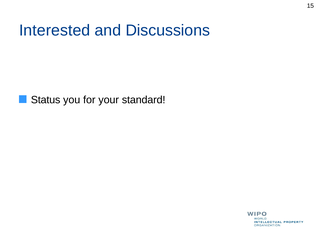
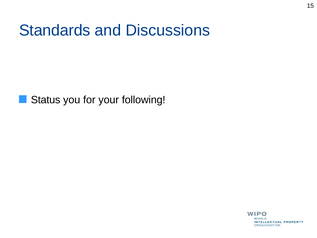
Interested: Interested -> Standards
standard: standard -> following
